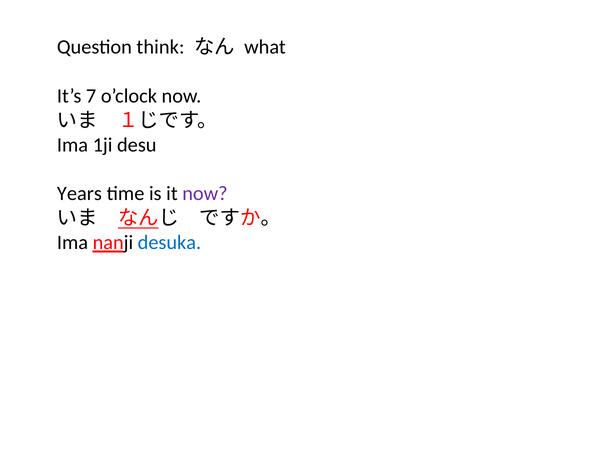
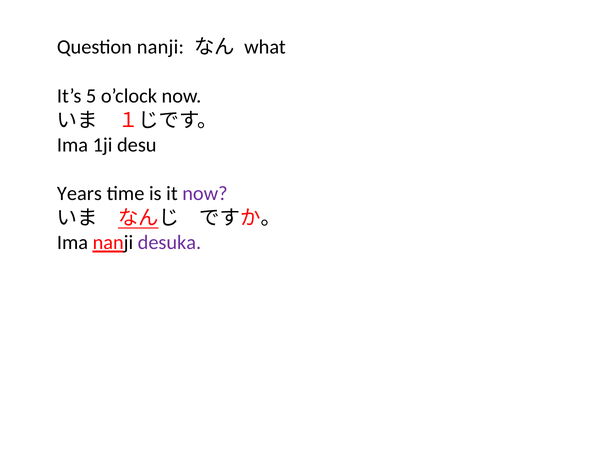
Question think: think -> nanji
7: 7 -> 5
desuka colour: blue -> purple
